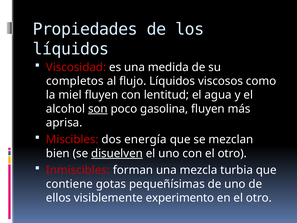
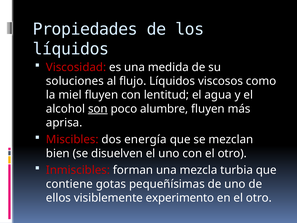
completos: completos -> soluciones
gasolina: gasolina -> alumbre
disuelven underline: present -> none
